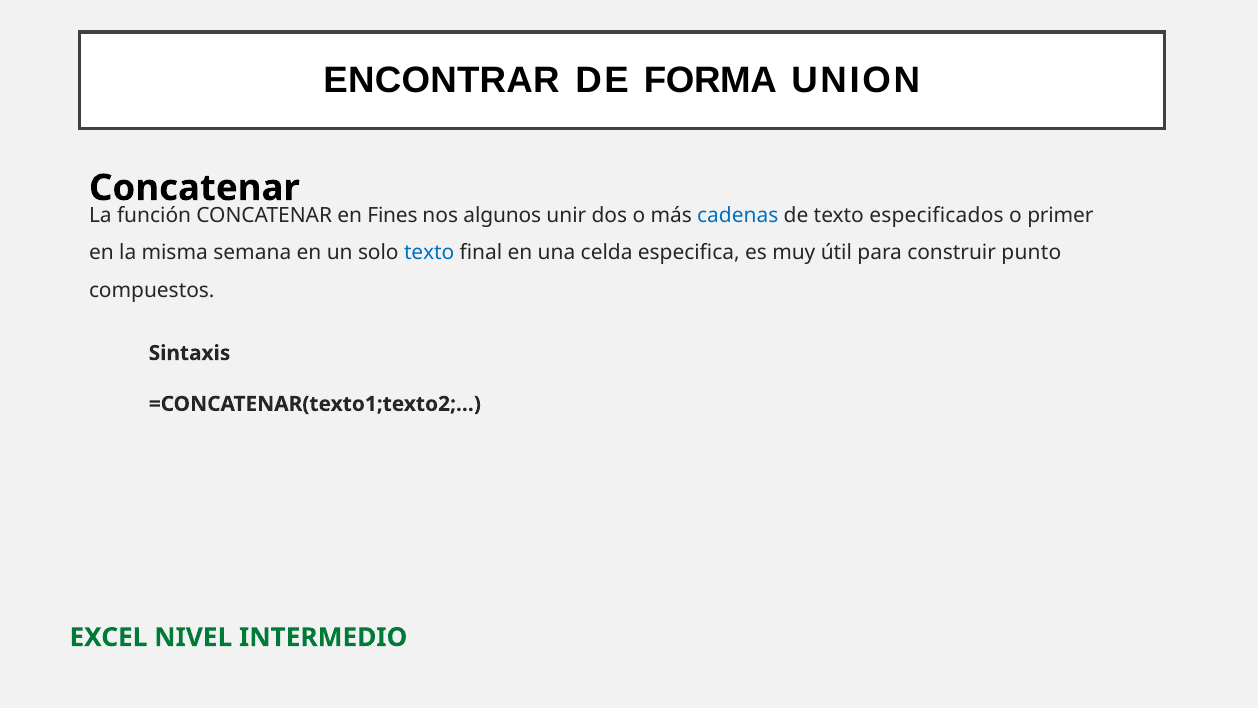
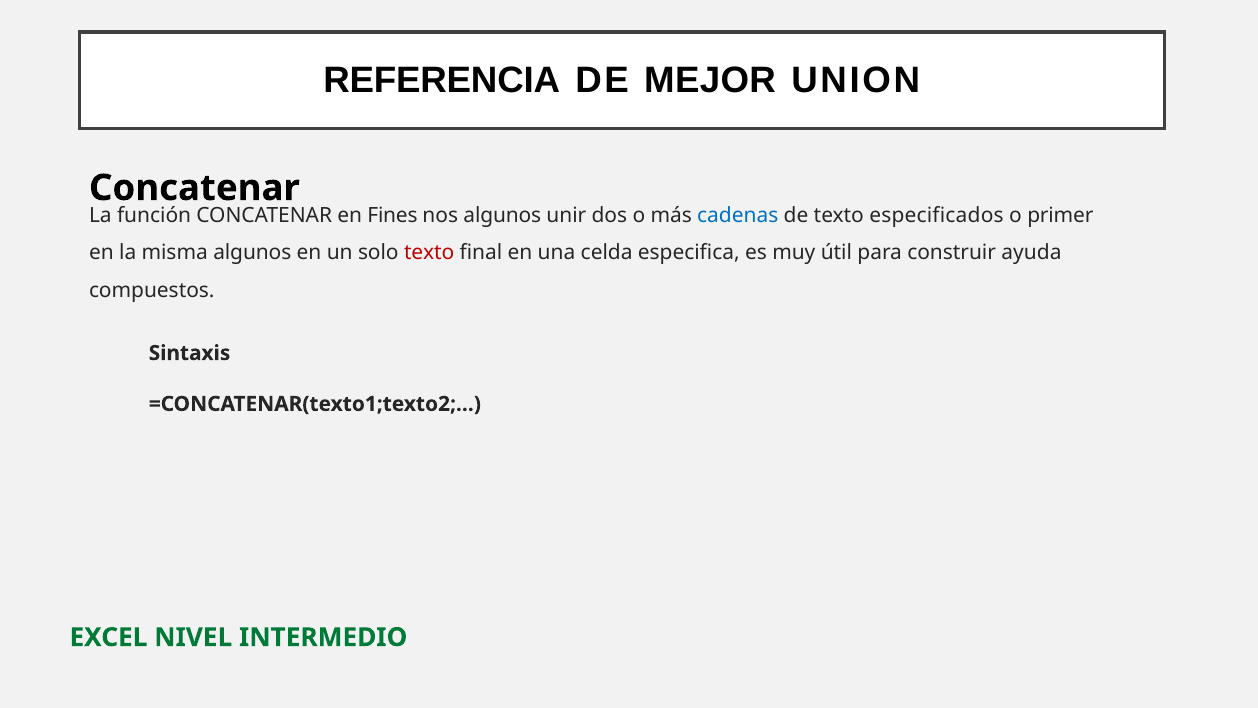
ENCONTRAR: ENCONTRAR -> REFERENCIA
FORMA: FORMA -> MEJOR
misma semana: semana -> algunos
texto at (429, 253) colour: blue -> red
punto: punto -> ayuda
